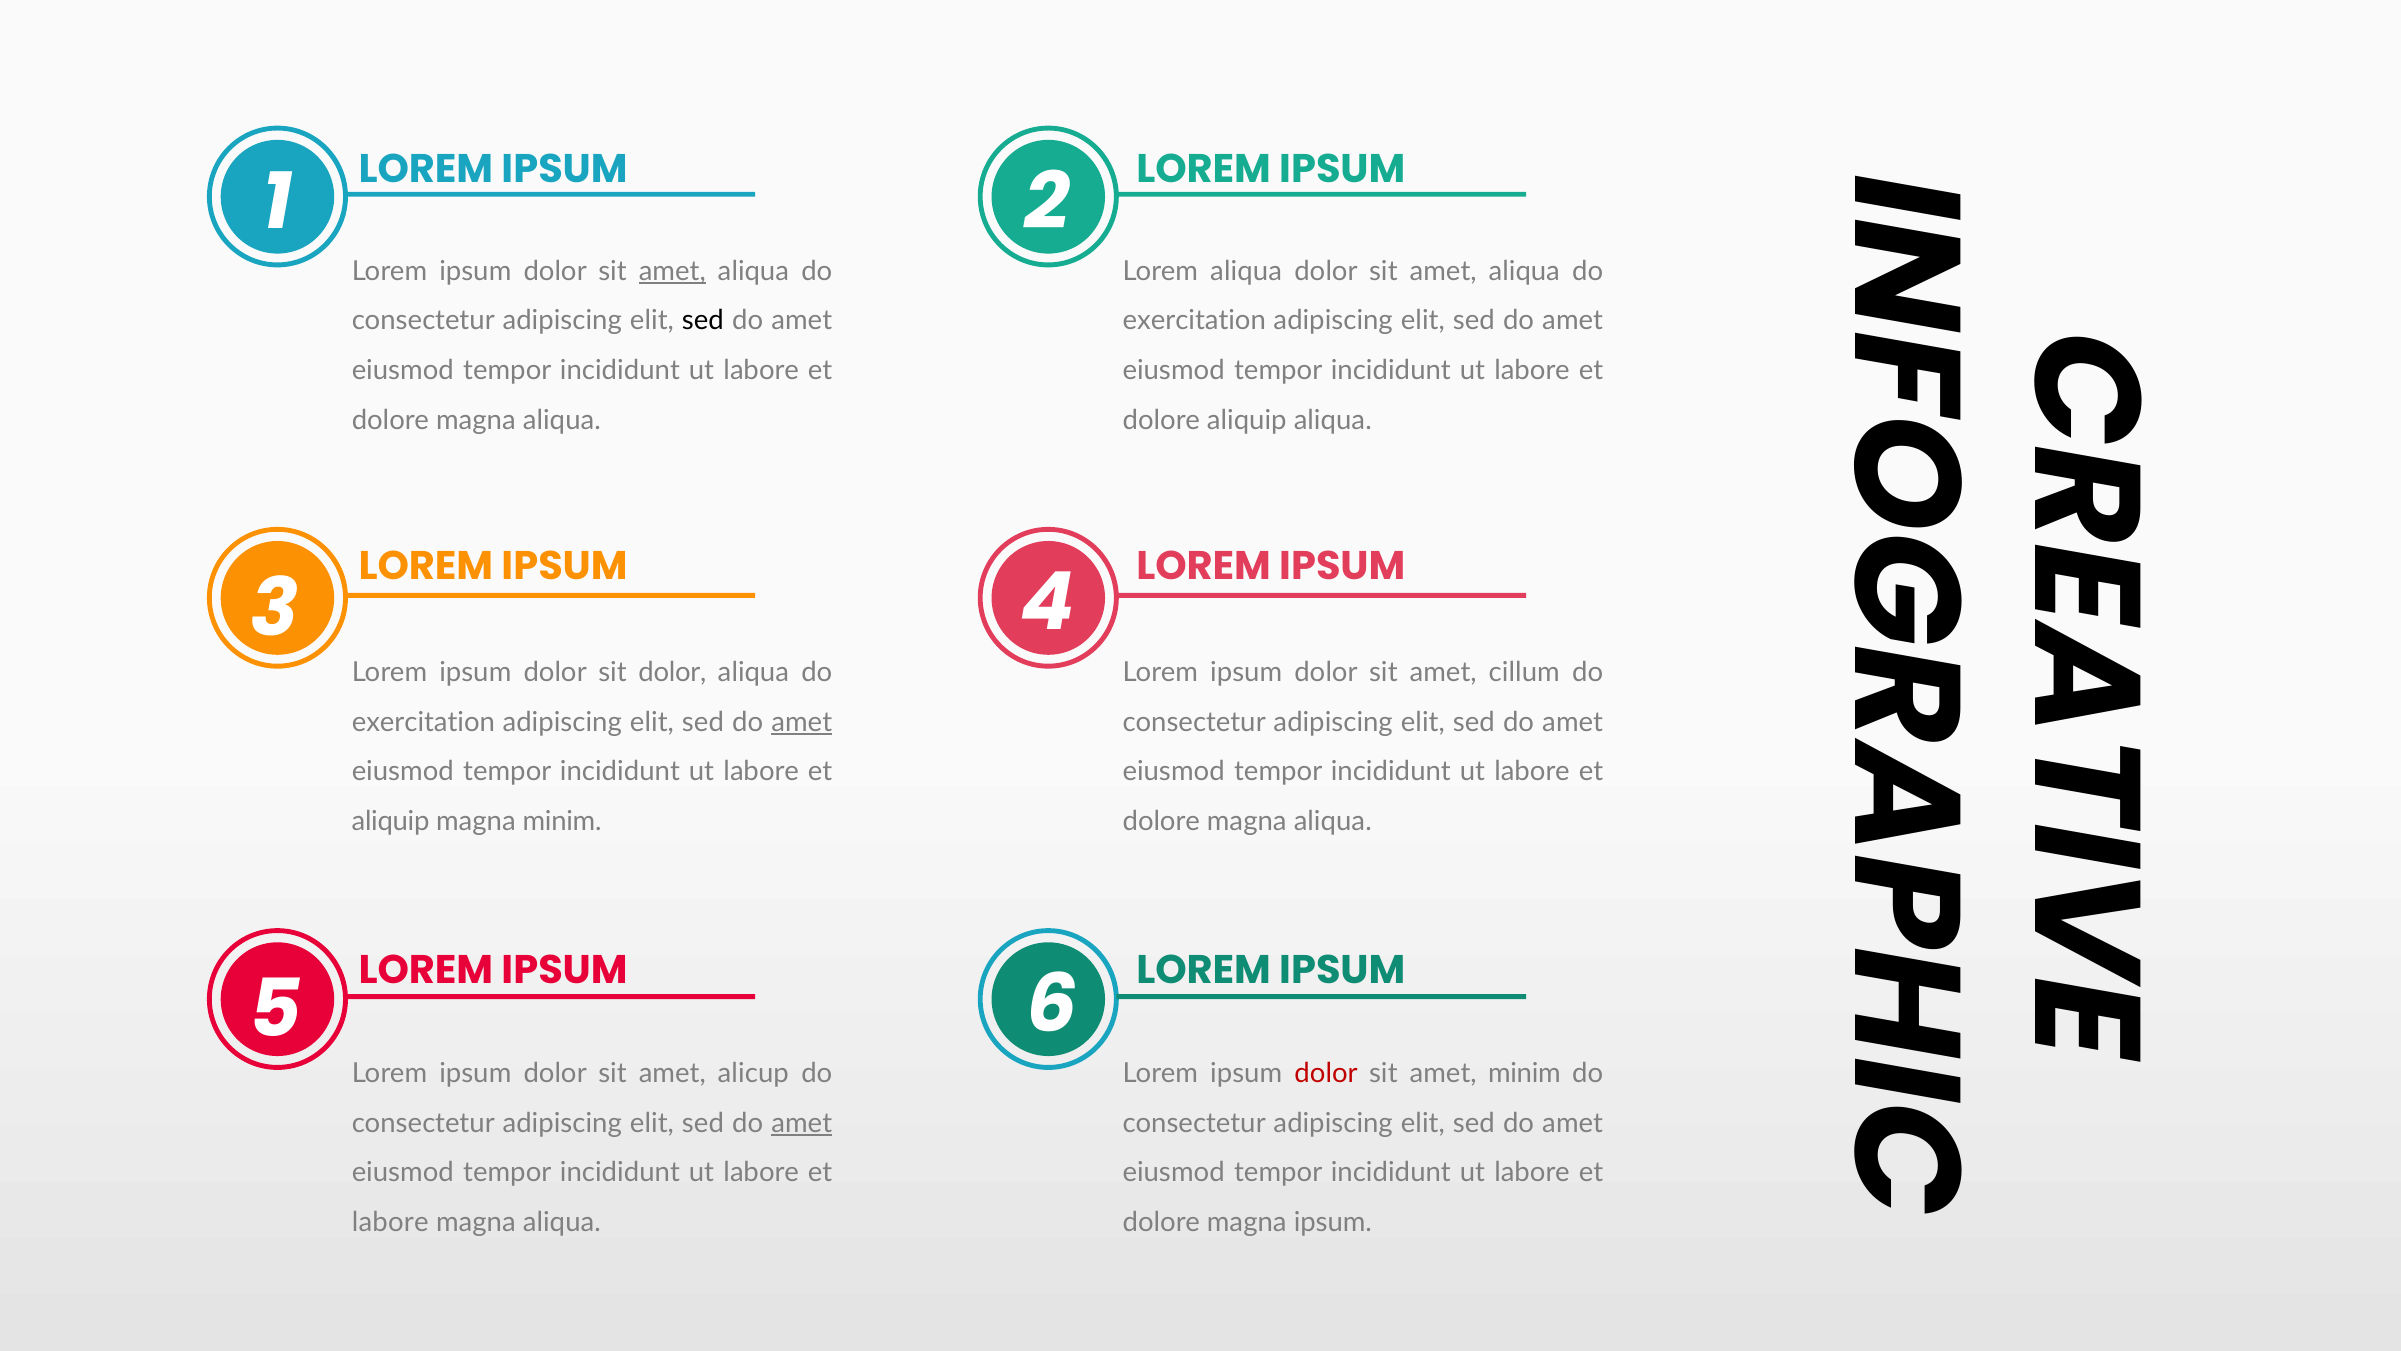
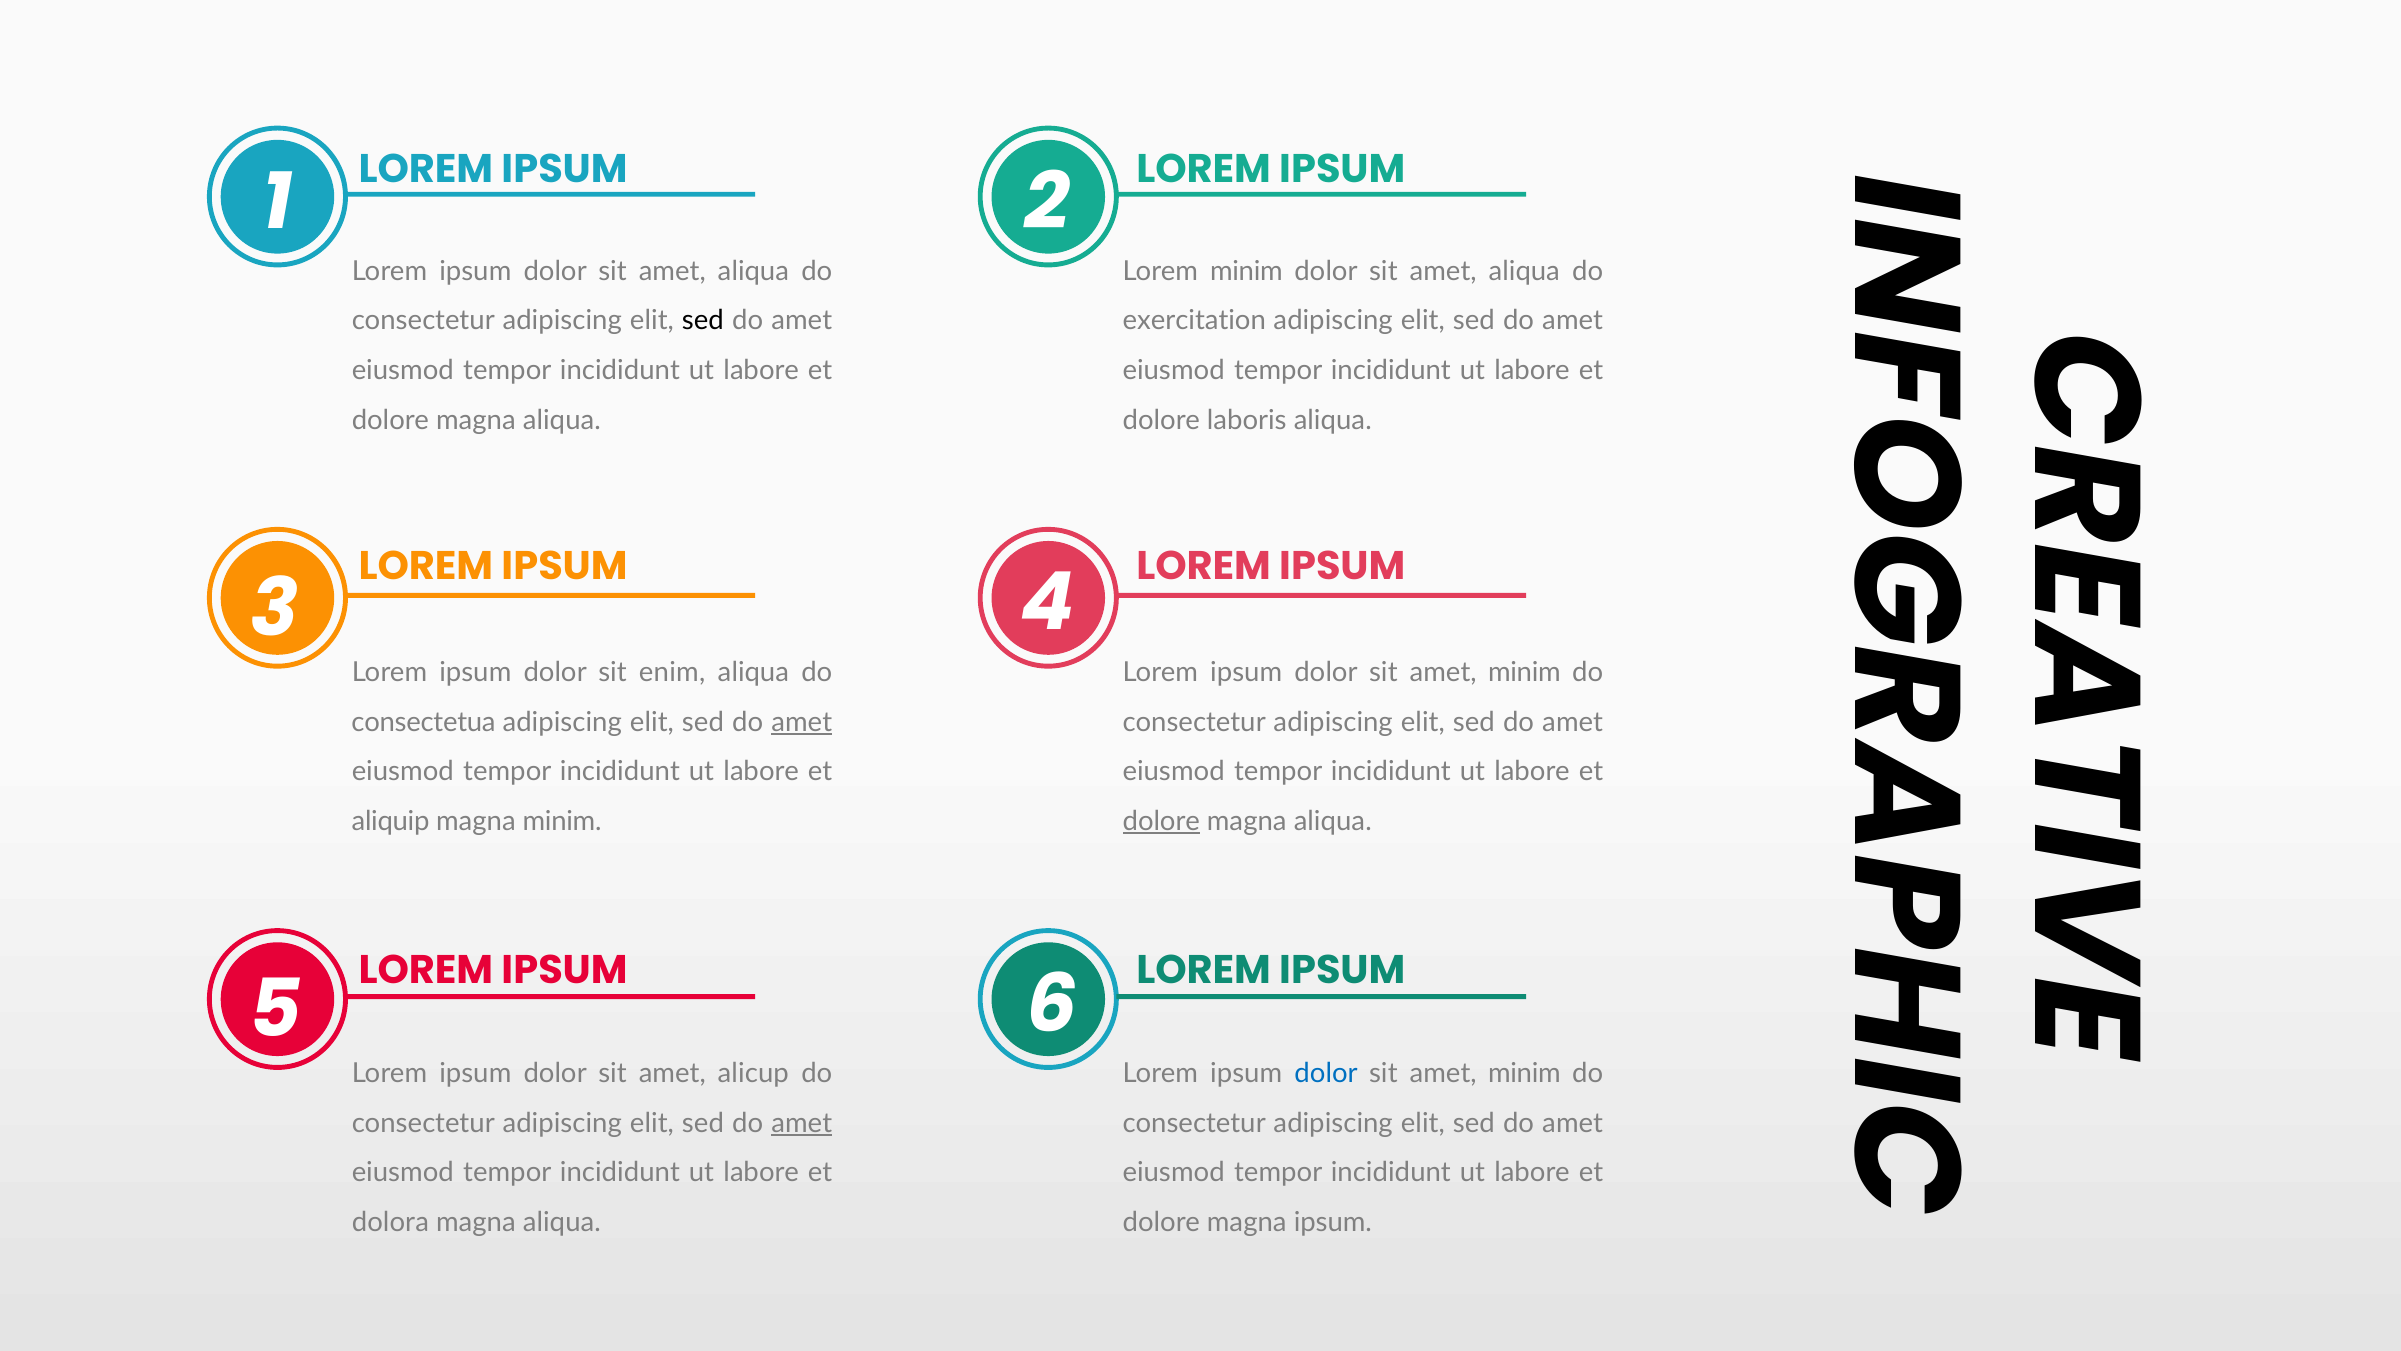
amet at (672, 271) underline: present -> none
Lorem aliqua: aliqua -> minim
dolore aliquip: aliquip -> laboris
sit dolor: dolor -> enim
cillum at (1524, 672): cillum -> minim
exercitation at (423, 722): exercitation -> consectetua
dolore at (1161, 821) underline: none -> present
dolor at (1326, 1073) colour: red -> blue
labore at (390, 1222): labore -> dolora
